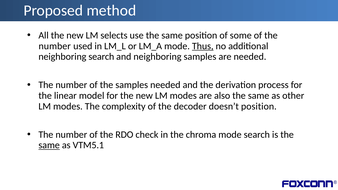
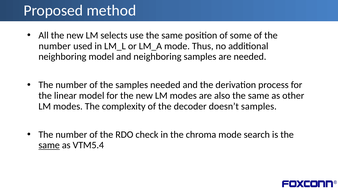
Thus underline: present -> none
neighboring search: search -> model
doesn’t position: position -> samples
VTM5.1: VTM5.1 -> VTM5.4
